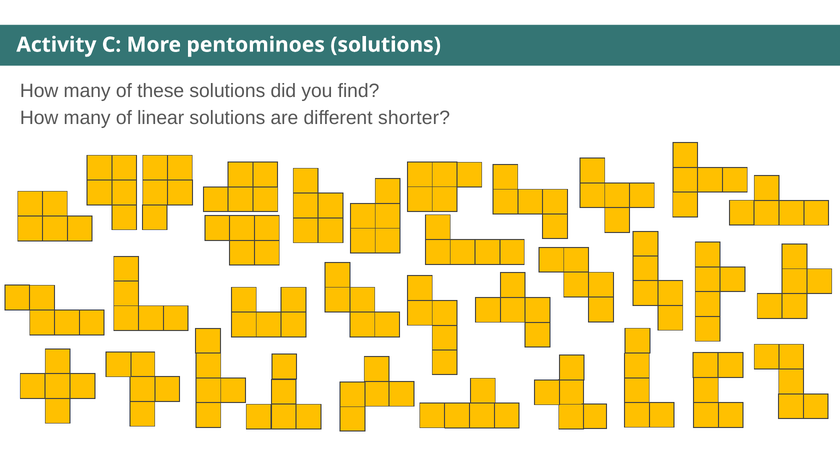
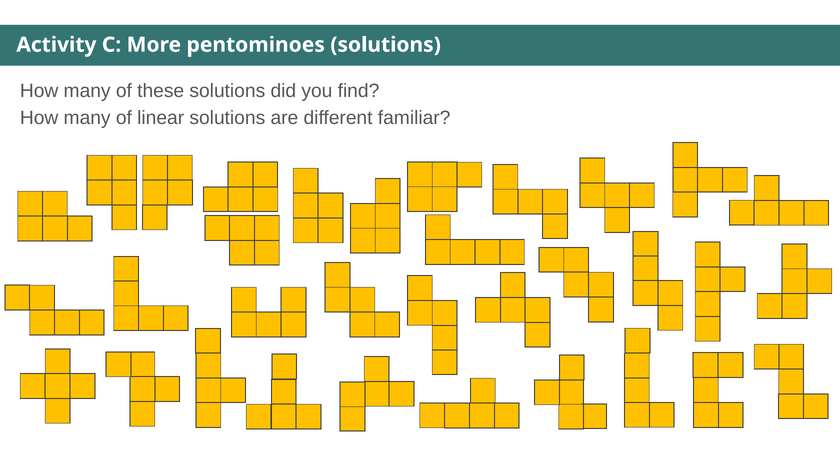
shorter: shorter -> familiar
